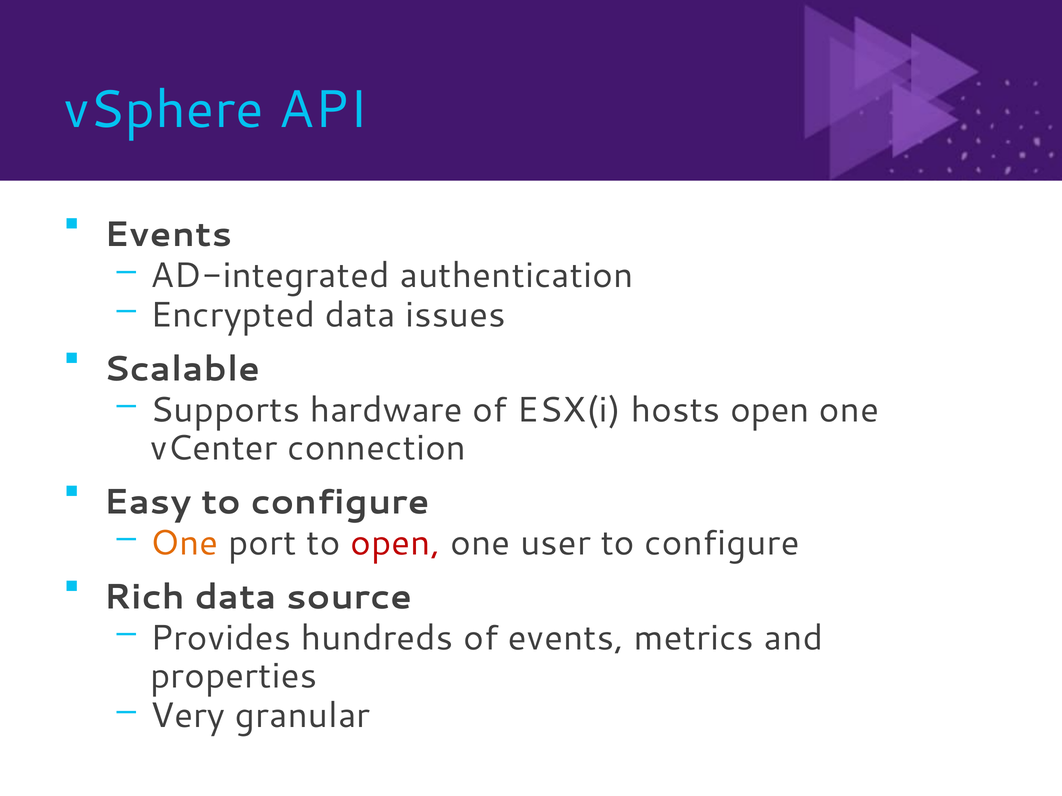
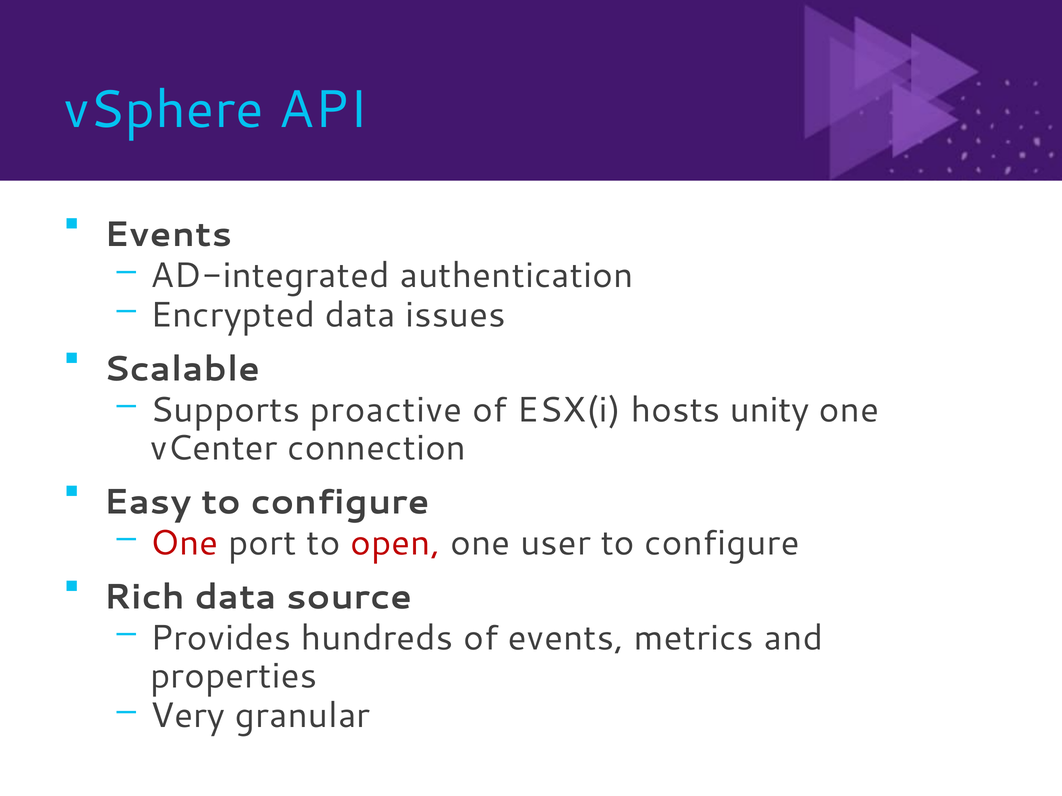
hardware: hardware -> proactive
hosts open: open -> unity
One at (184, 543) colour: orange -> red
